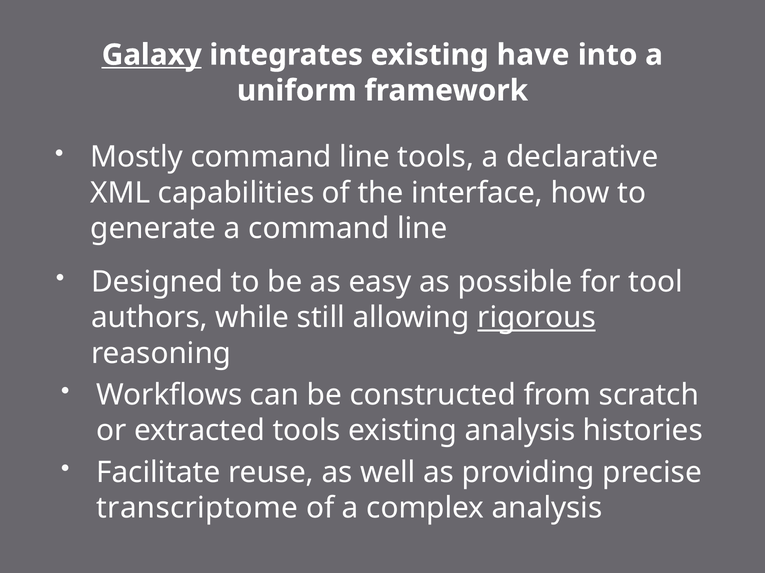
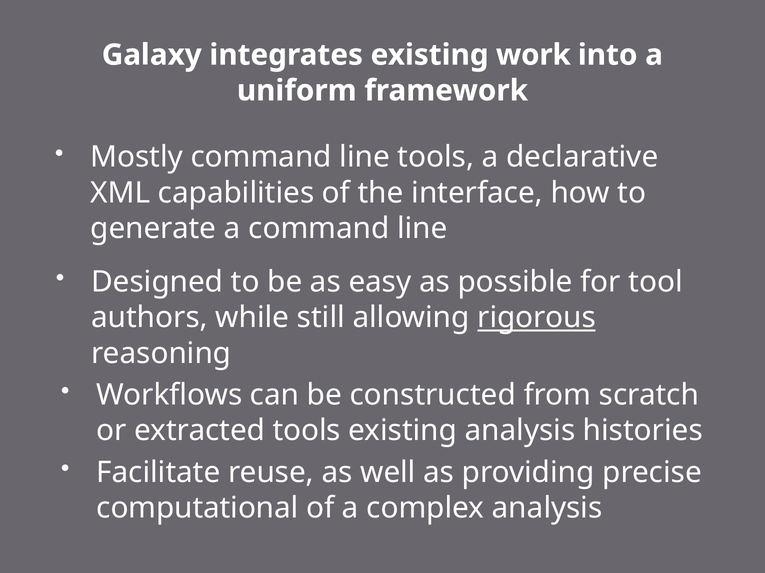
Galaxy underline: present -> none
have: have -> work
transcriptome: transcriptome -> computational
